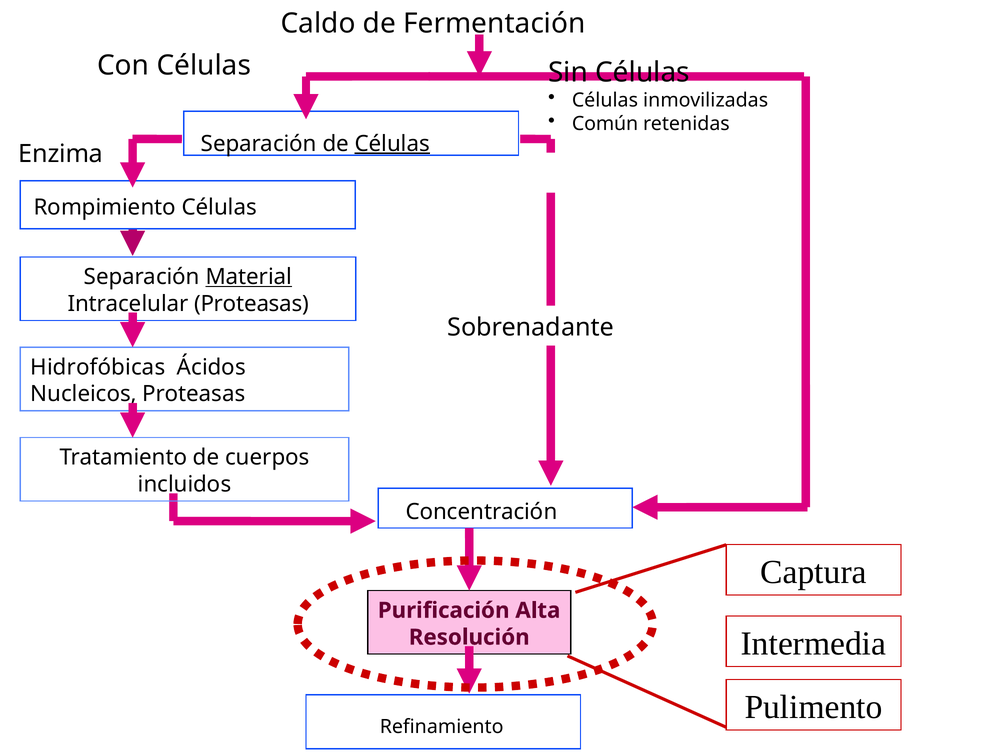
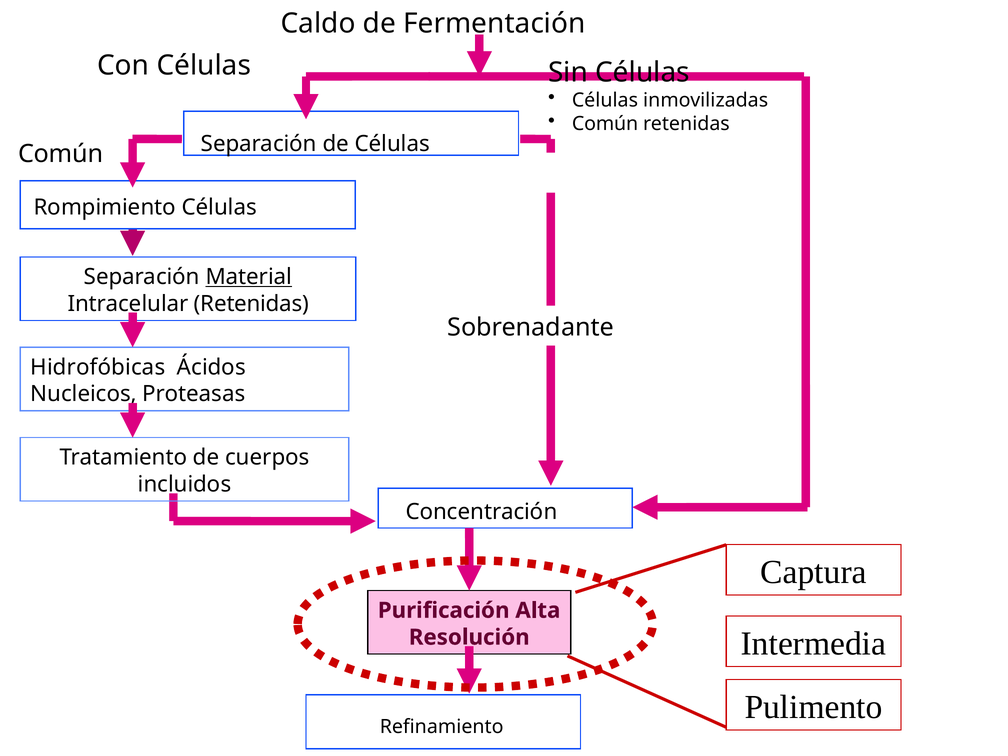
Células at (392, 144) underline: present -> none
Enzima at (61, 154): Enzima -> Común
Intracelular Proteasas: Proteasas -> Retenidas
